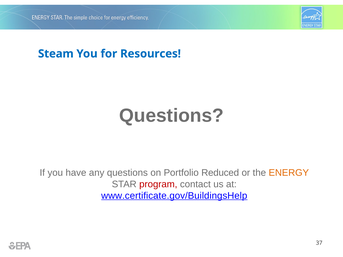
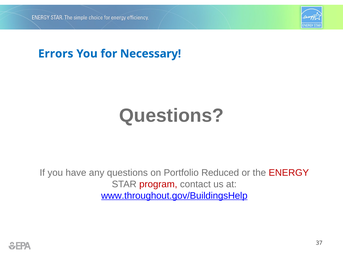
Steam: Steam -> Errors
Resources: Resources -> Necessary
ENERGY colour: orange -> red
www.certificate.gov/BuildingsHelp: www.certificate.gov/BuildingsHelp -> www.throughout.gov/BuildingsHelp
